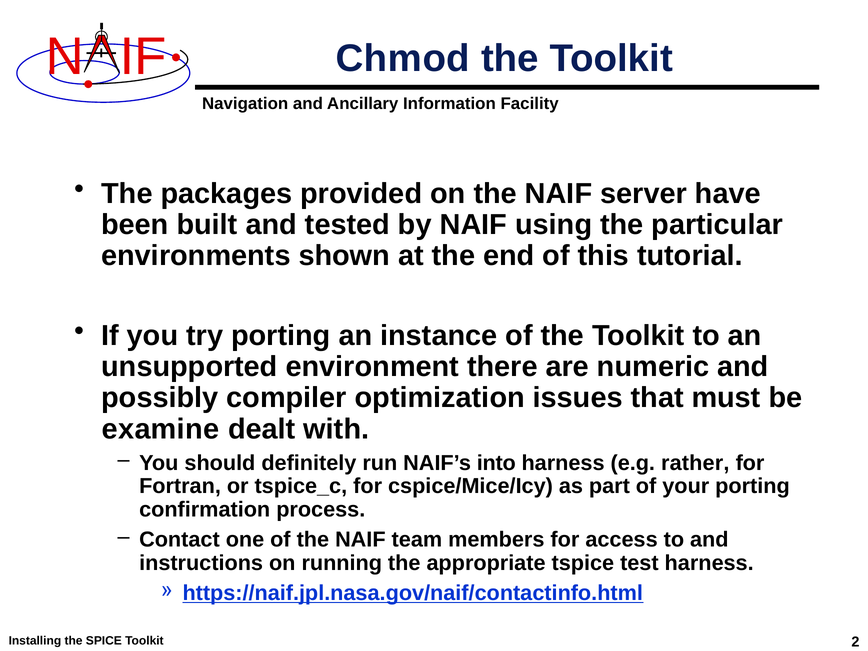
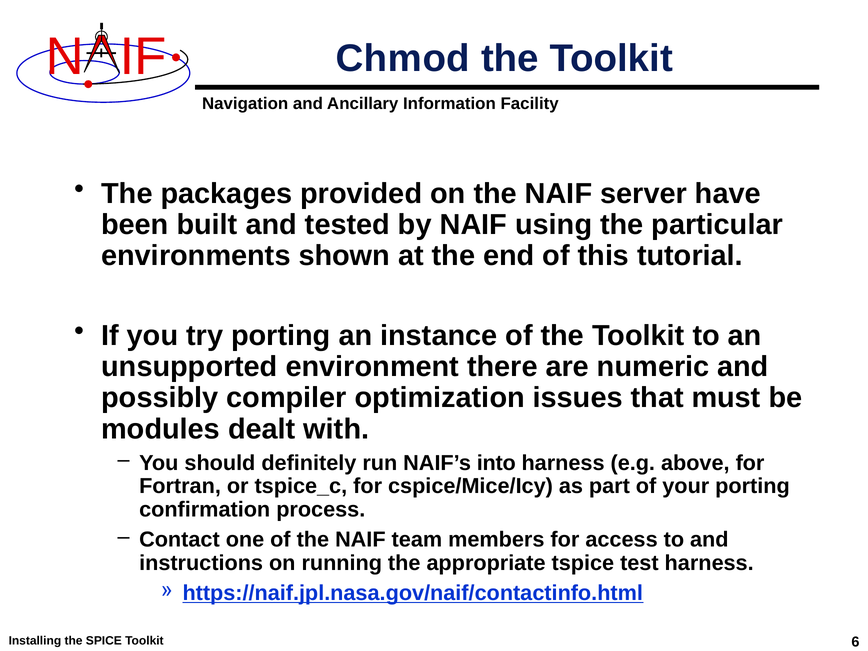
examine: examine -> modules
rather: rather -> above
2: 2 -> 6
